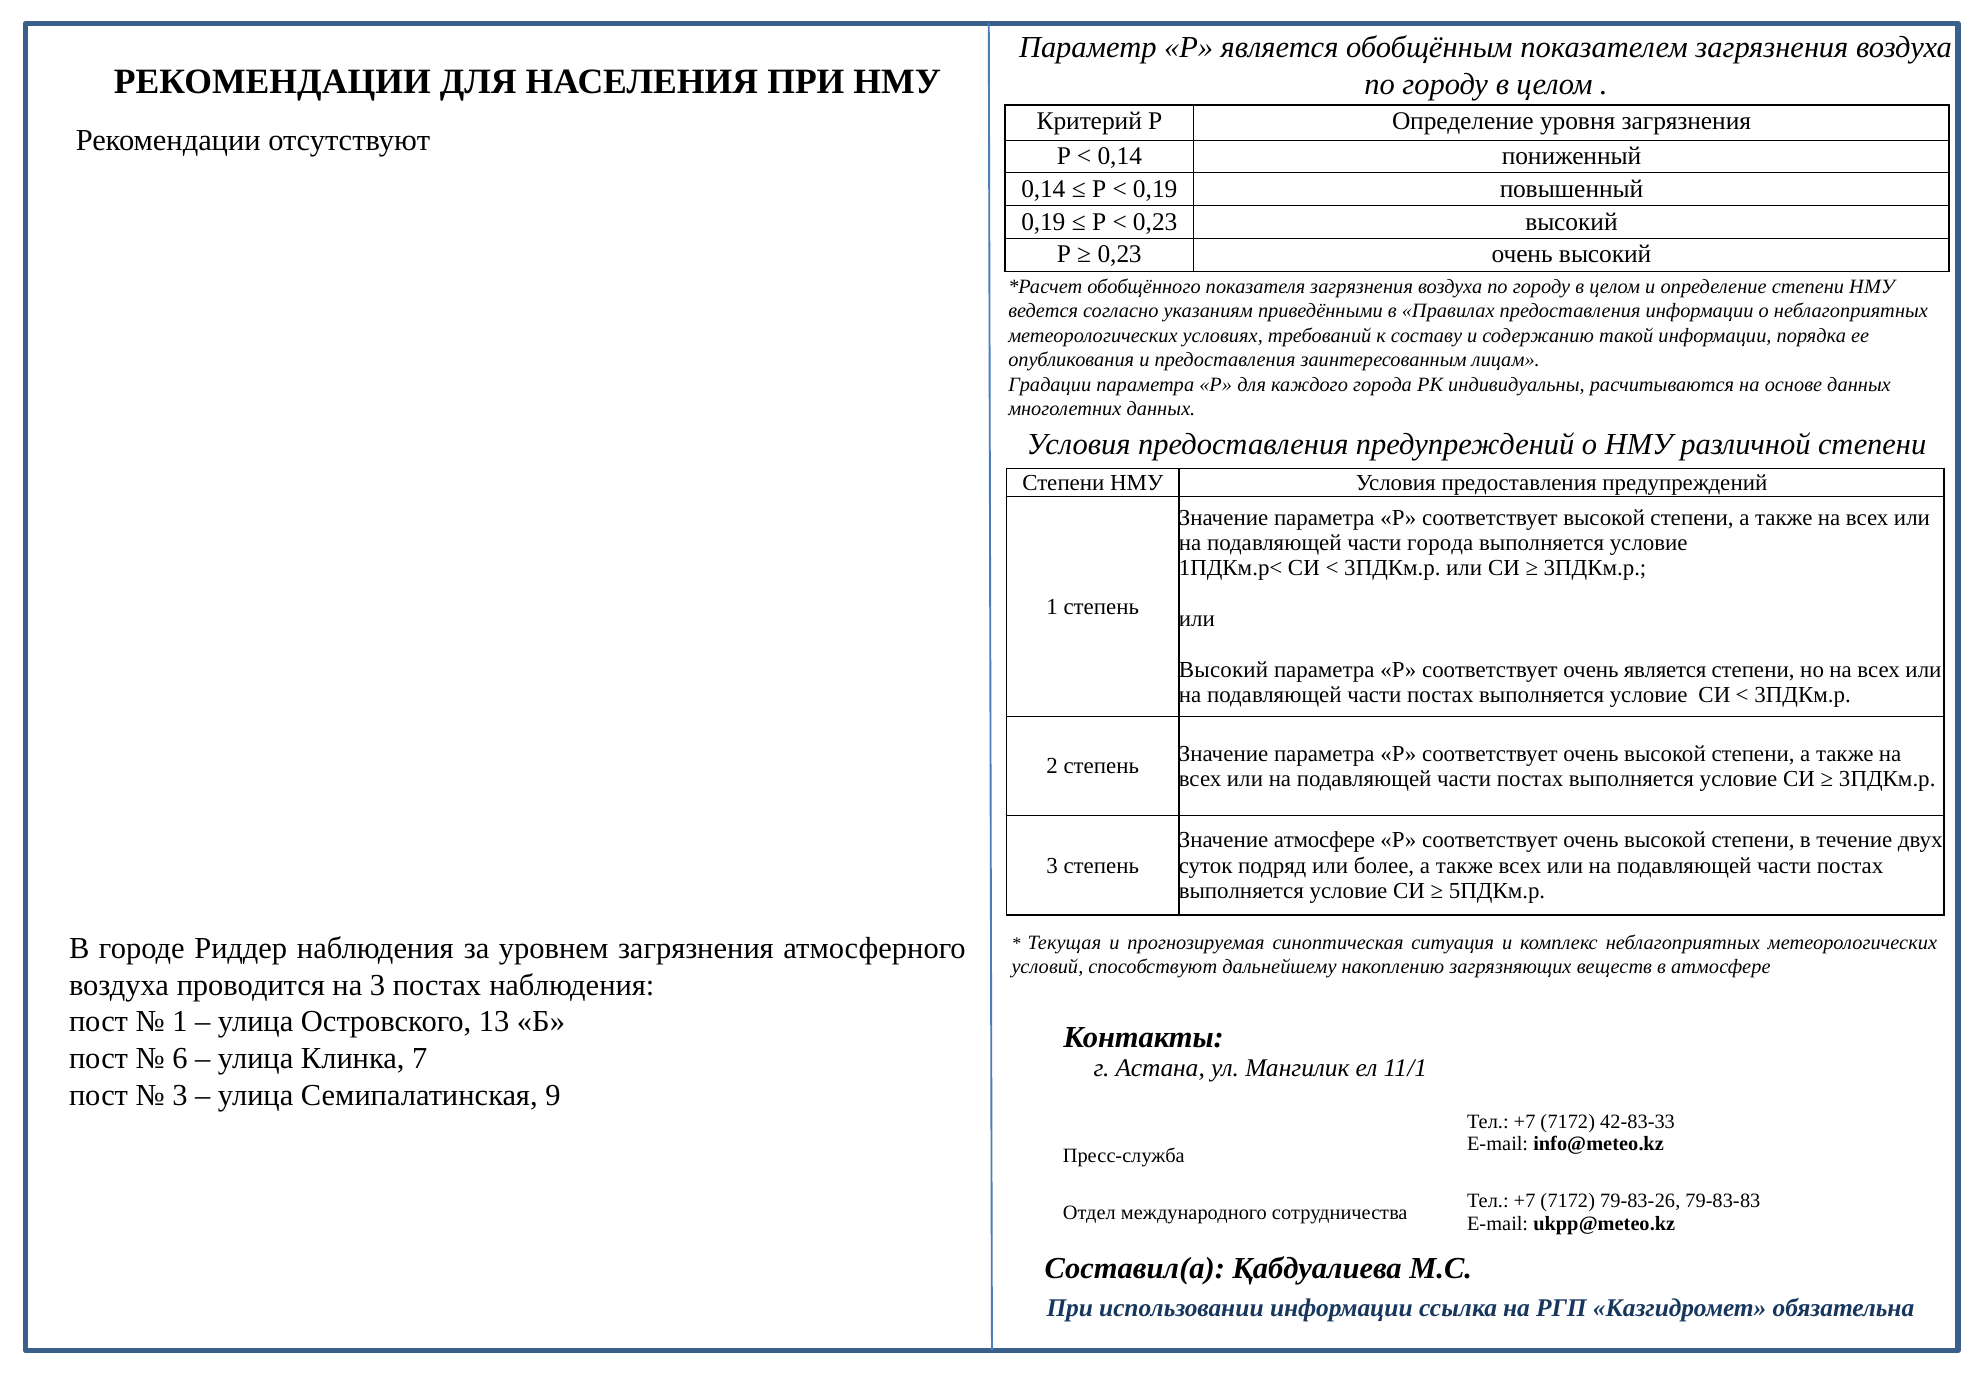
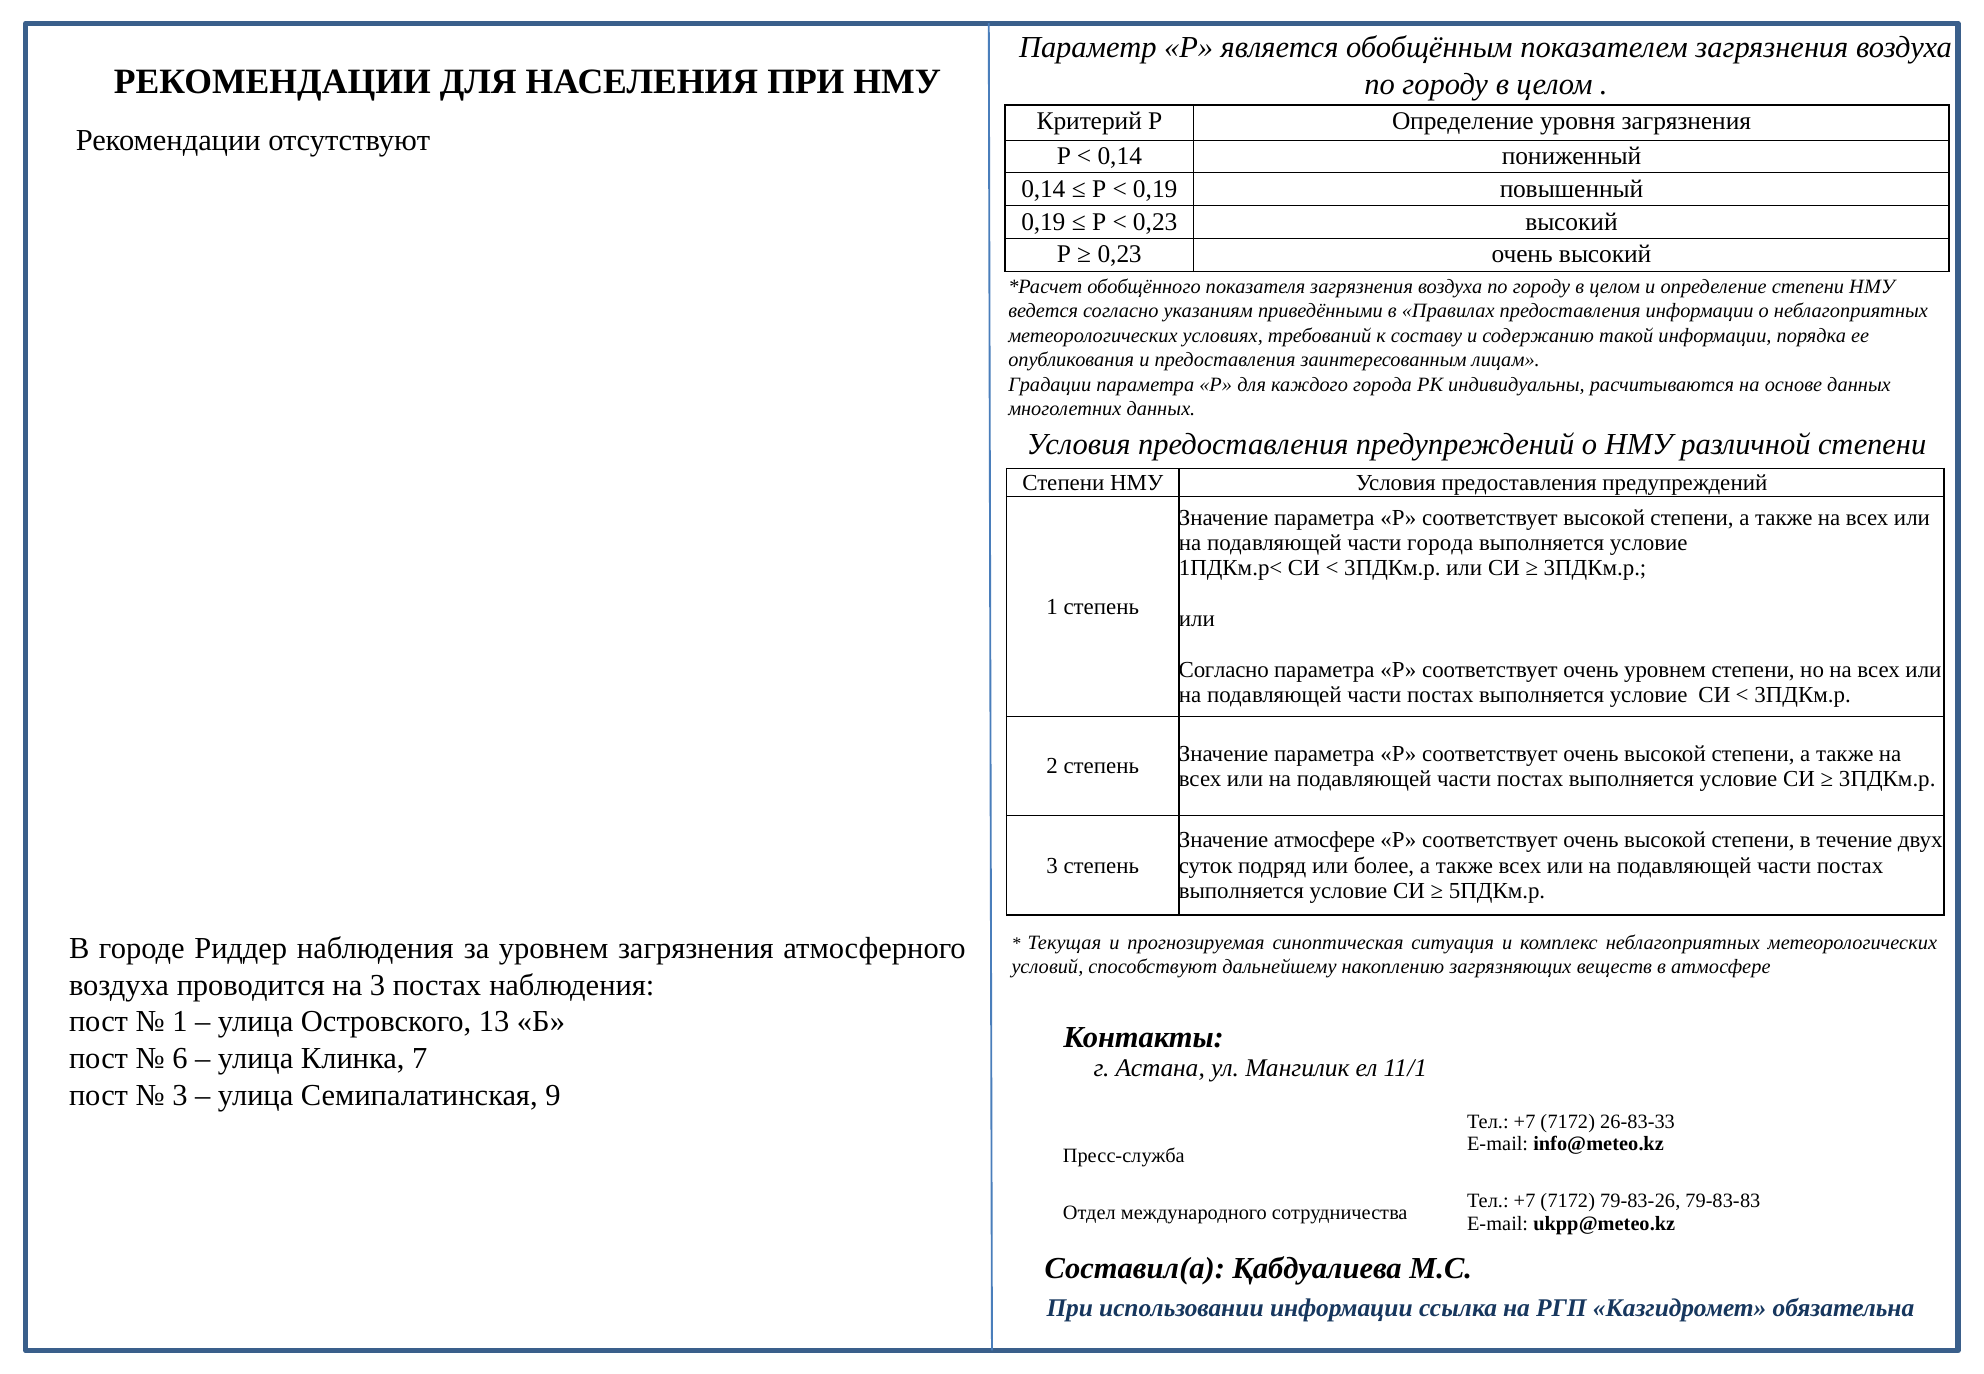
Высокий at (1224, 670): Высокий -> Согласно
очень является: является -> уровнем
42-83-33: 42-83-33 -> 26-83-33
